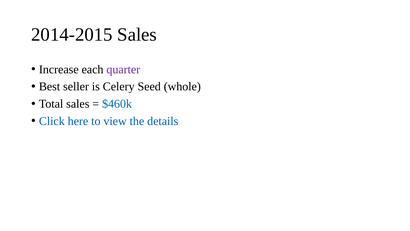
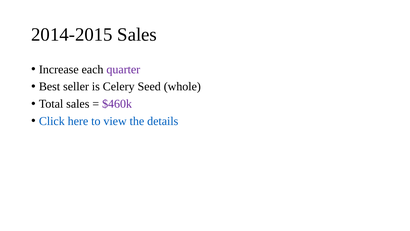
$460k colour: blue -> purple
